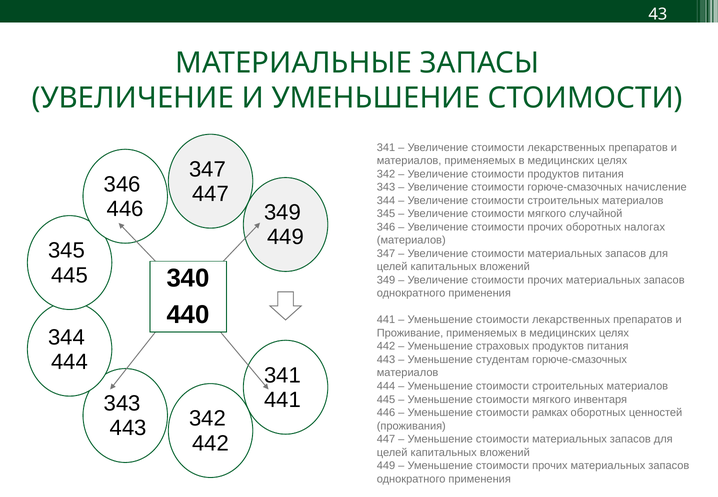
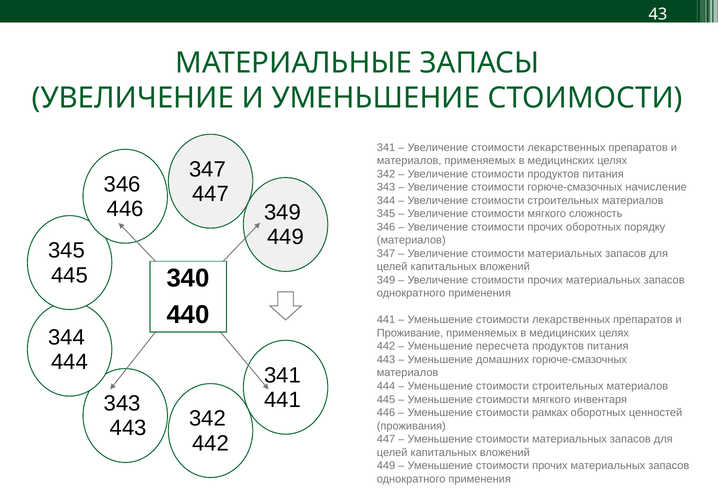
случайной: случайной -> сложность
налогах: налогах -> порядку
страховых: страховых -> пересчета
студентам: студентам -> домашних
